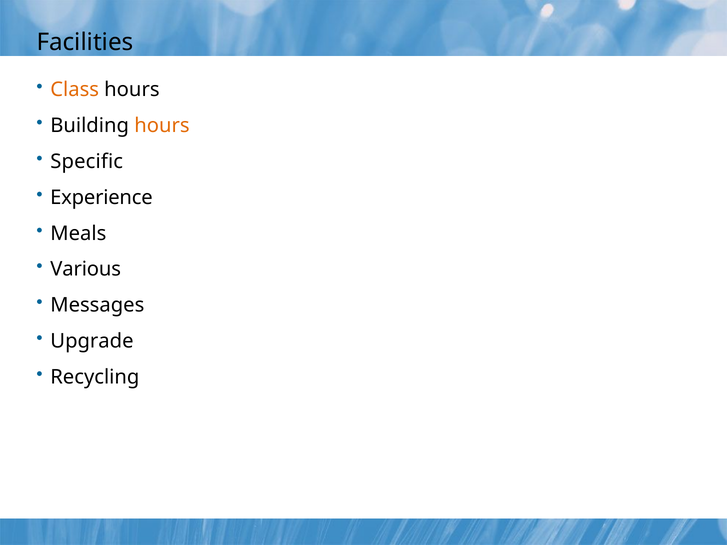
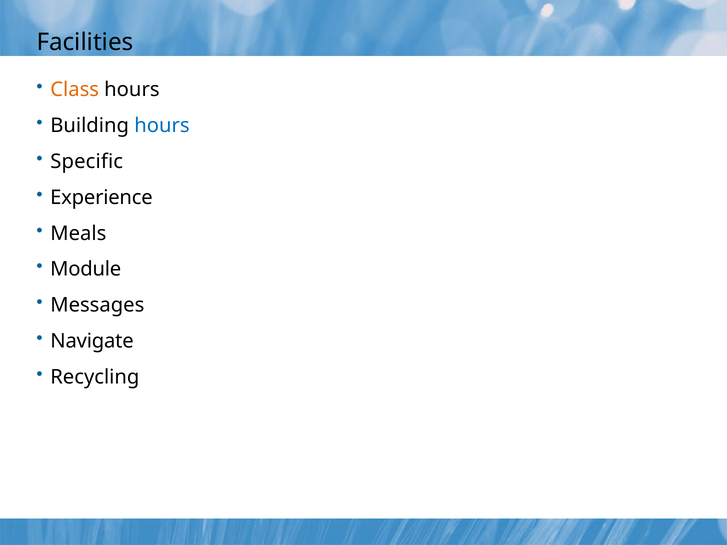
hours at (162, 126) colour: orange -> blue
Various: Various -> Module
Upgrade: Upgrade -> Navigate
